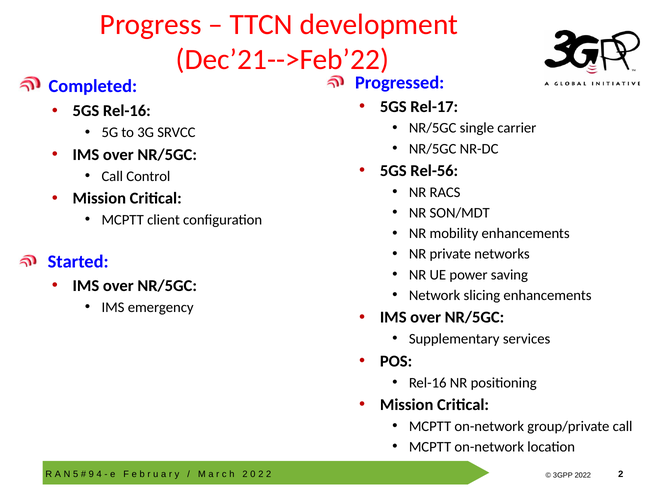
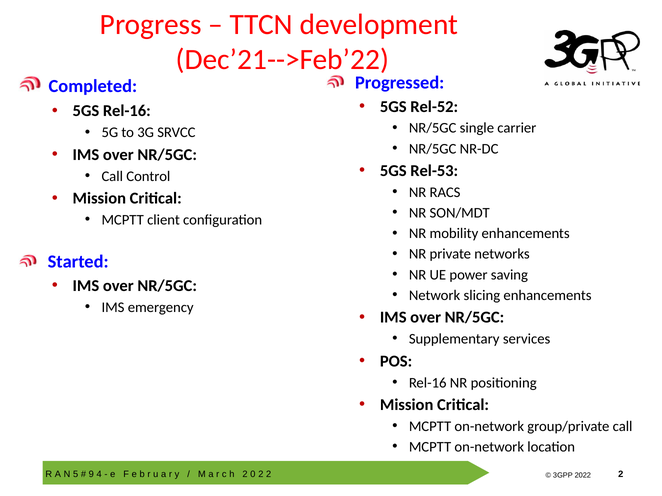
Rel-17: Rel-17 -> Rel-52
Rel-56: Rel-56 -> Rel-53
